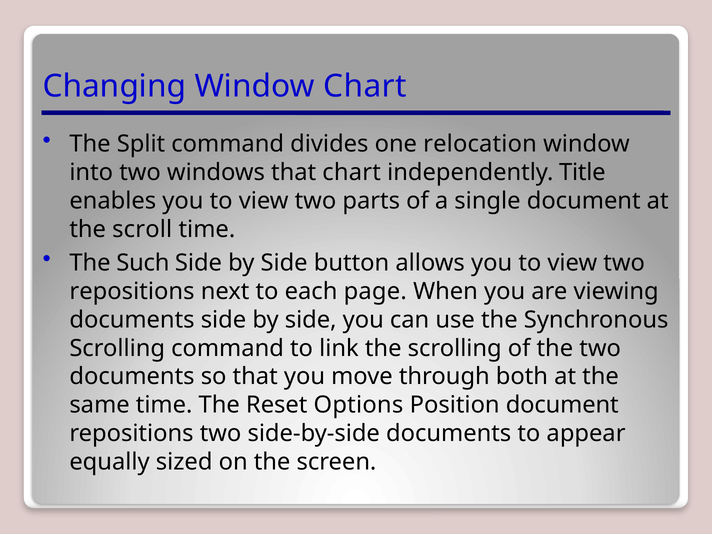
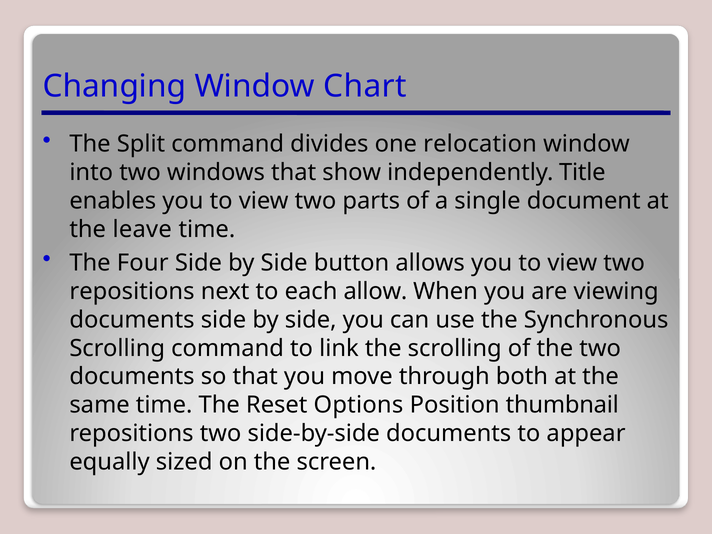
that chart: chart -> show
scroll: scroll -> leave
Such: Such -> Four
page: page -> allow
Position document: document -> thumbnail
